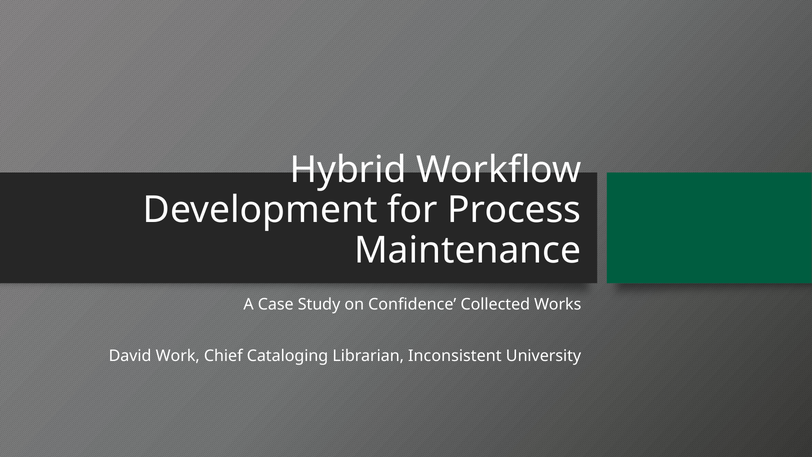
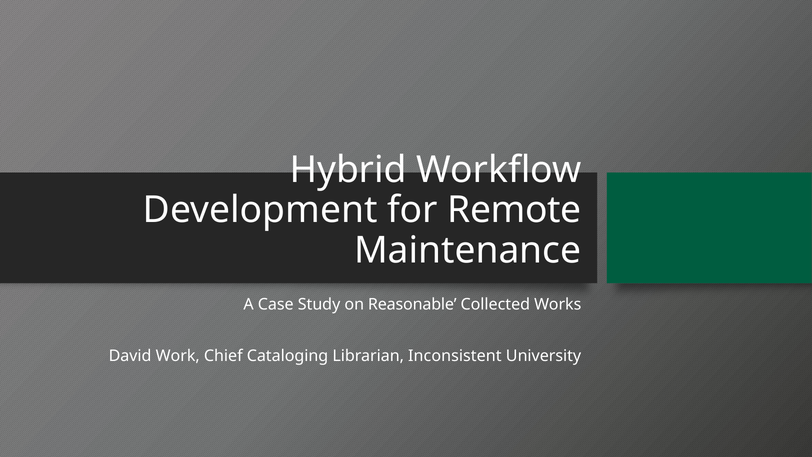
Process: Process -> Remote
Confidence: Confidence -> Reasonable
